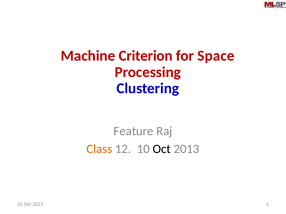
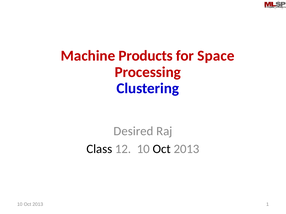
Criterion: Criterion -> Products
Feature: Feature -> Desired
Class colour: orange -> black
